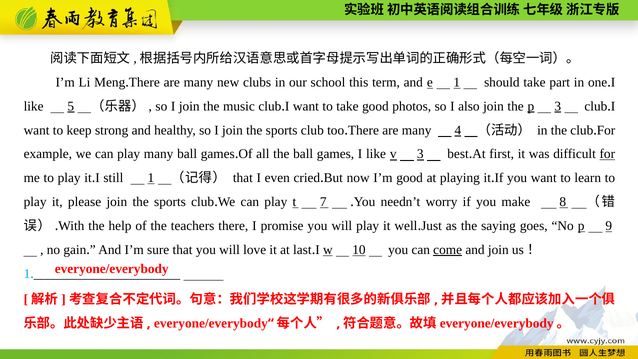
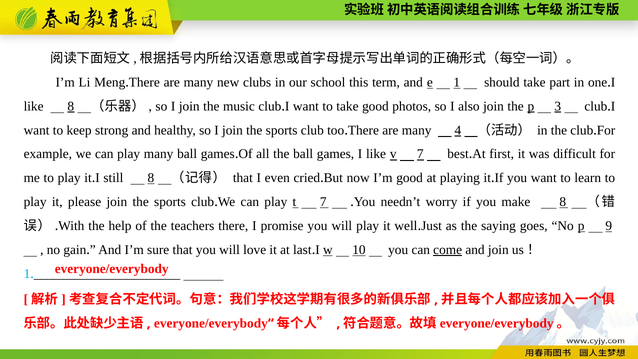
like 5: 5 -> 8
v 3: 3 -> 7
for at (607, 154) underline: present -> none
still 1: 1 -> 8
